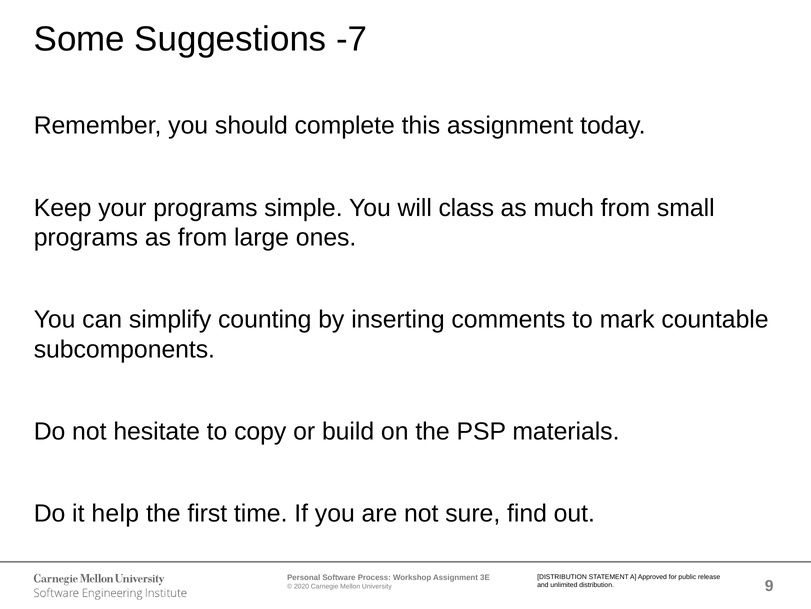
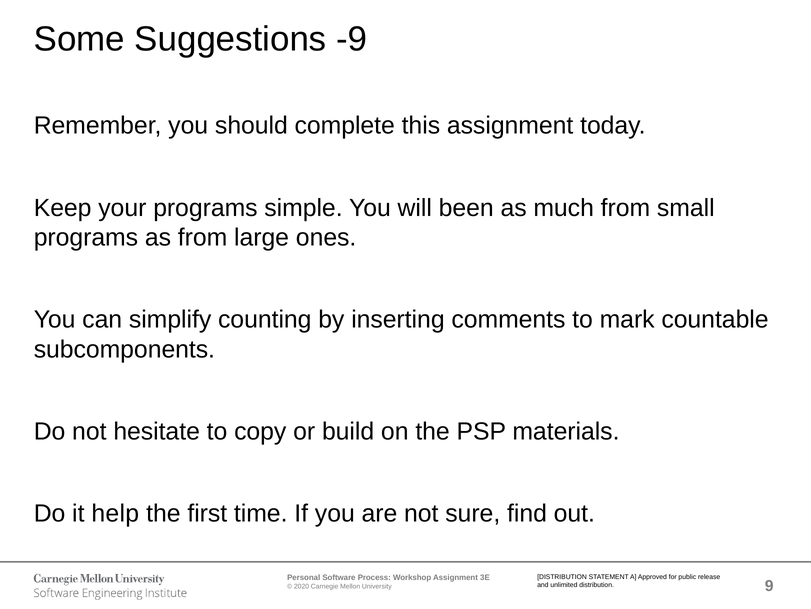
-7: -7 -> -9
class: class -> been
